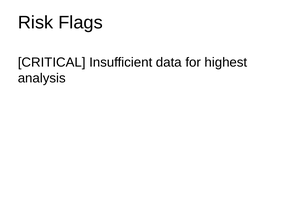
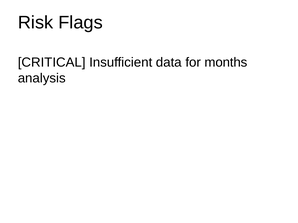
highest: highest -> months
